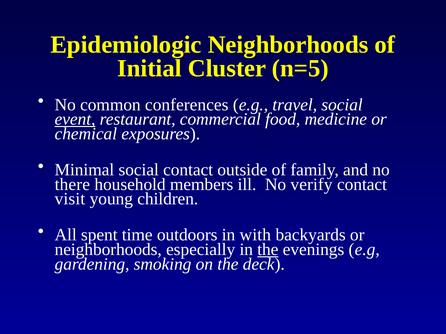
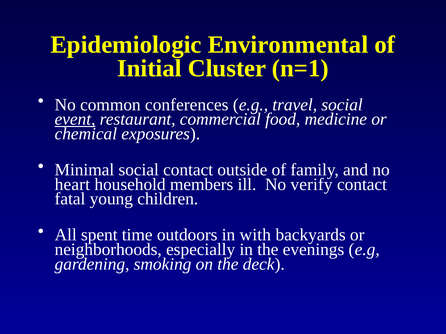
Epidemiologic Neighborhoods: Neighborhoods -> Environmental
n=5: n=5 -> n=1
there: there -> heart
visit: visit -> fatal
the at (268, 250) underline: present -> none
